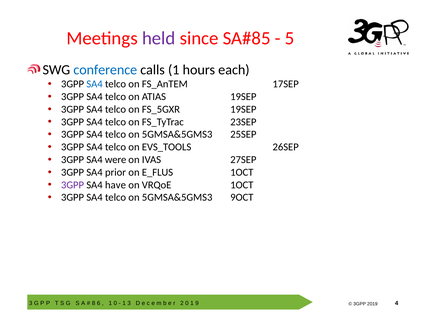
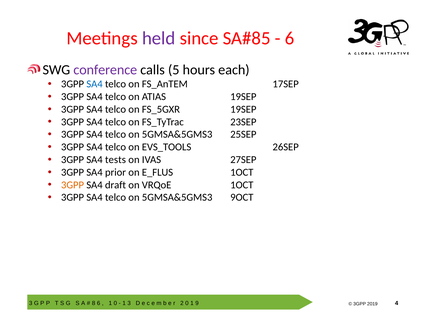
5 at (290, 38): 5 -> 6
conference colour: blue -> purple
calls 1: 1 -> 5
were: were -> tests
3GPP at (73, 185) colour: purple -> orange
have: have -> draft
